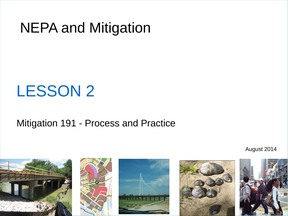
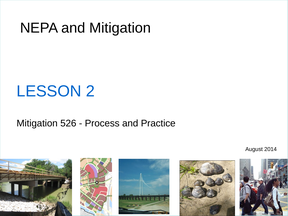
191: 191 -> 526
